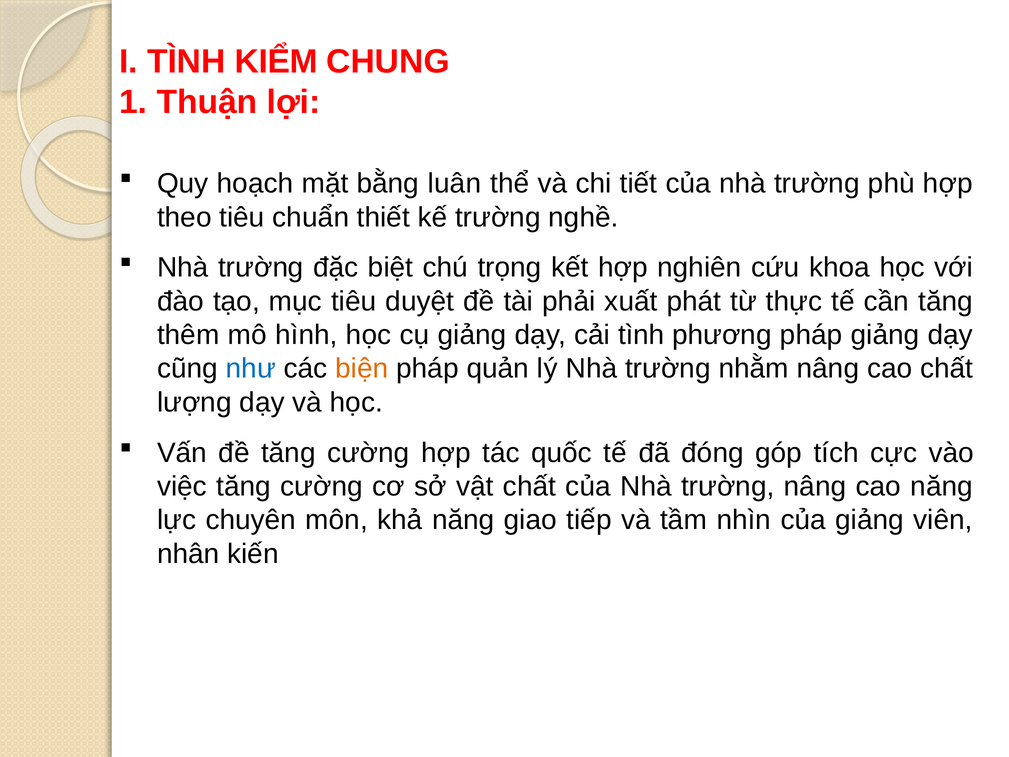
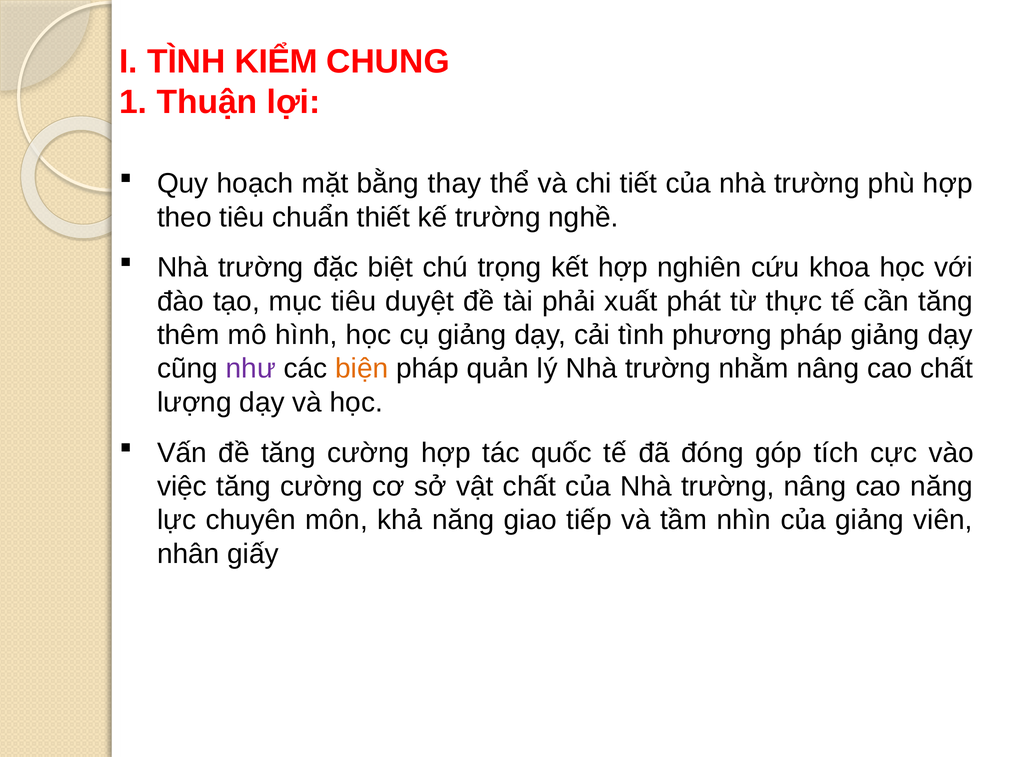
luân: luân -> thay
như colour: blue -> purple
kiến: kiến -> giấy
